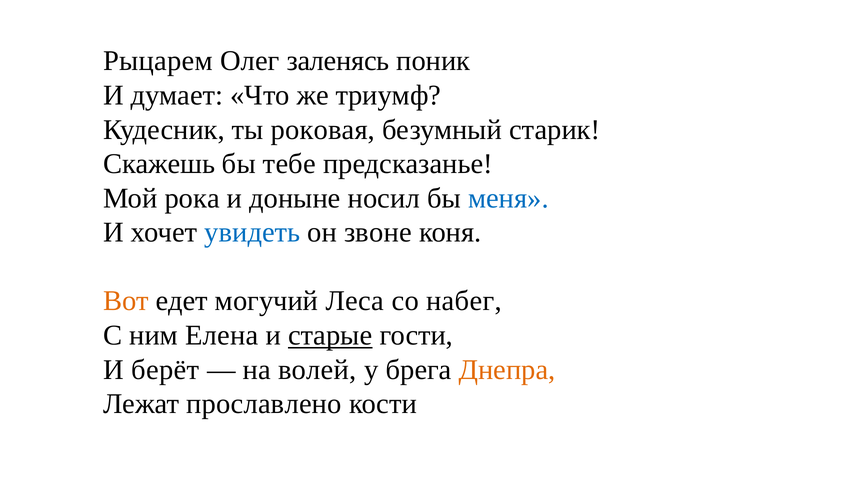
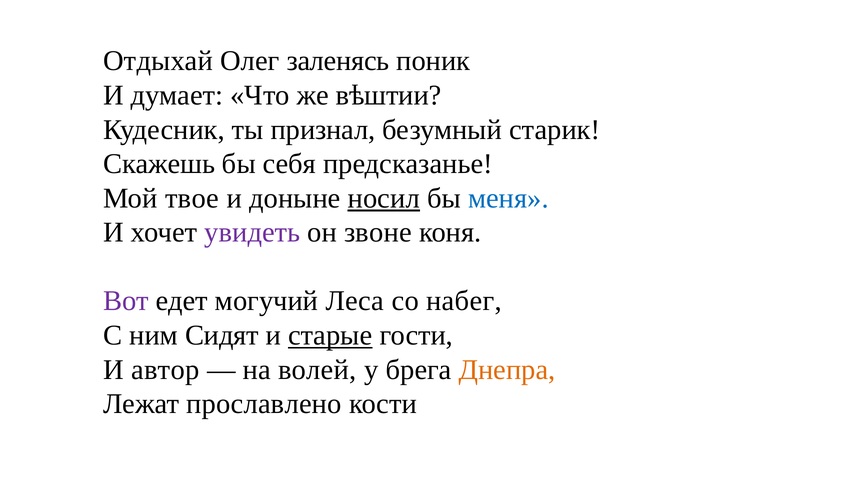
Рыцарем: Рыцарем -> Отдыхай
триумф: триумф -> вѣштии
роковая: роковая -> признал
тебе: тебе -> себя
рока: рока -> твое
носил underline: none -> present
увидеть colour: blue -> purple
Вот colour: orange -> purple
Елена: Елена -> Сидят
берёт: берёт -> автор
